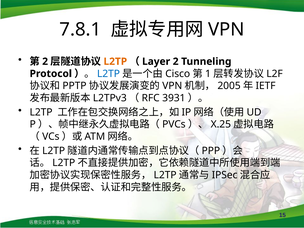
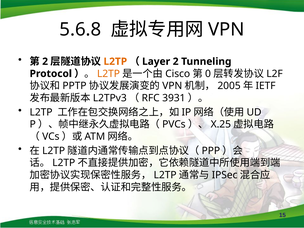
7.8.1: 7.8.1 -> 5.6.8
L2TP at (108, 74) colour: blue -> orange
1: 1 -> 0
